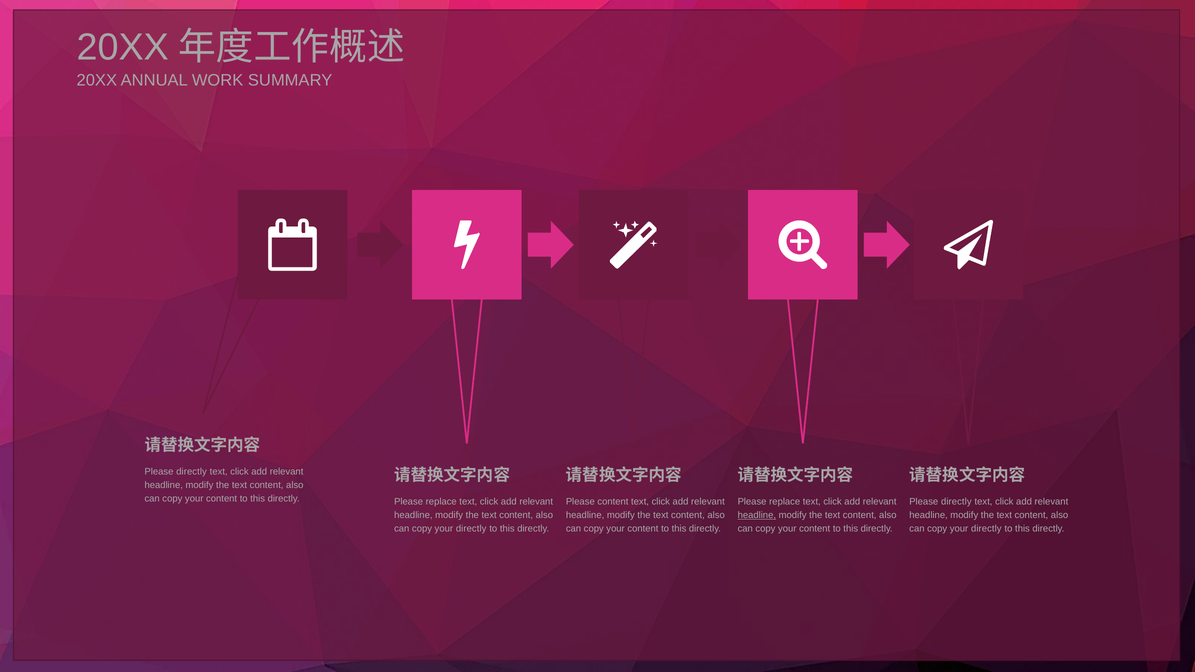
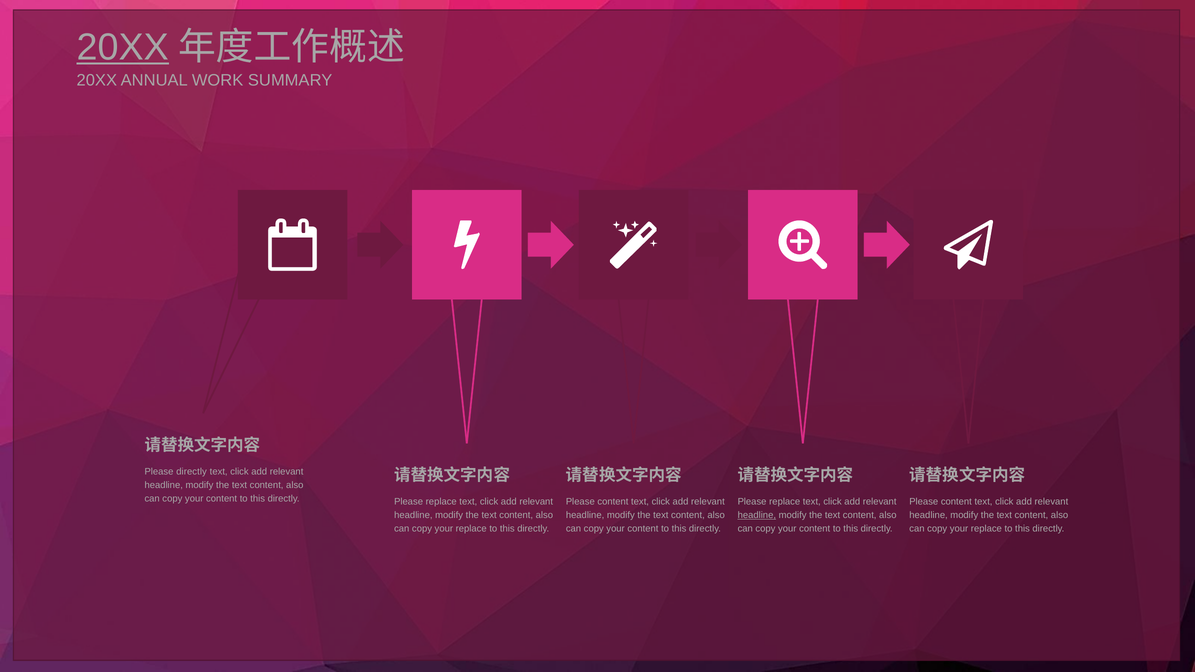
20XX at (123, 47) underline: none -> present
directly at (956, 502): directly -> content
directly at (471, 529): directly -> replace
directly at (986, 529): directly -> replace
